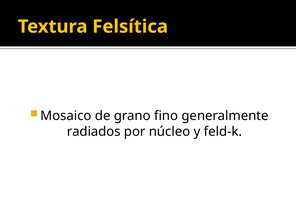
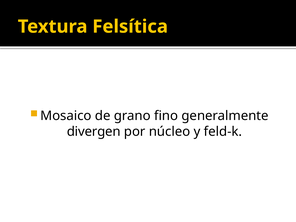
radiados: radiados -> divergen
